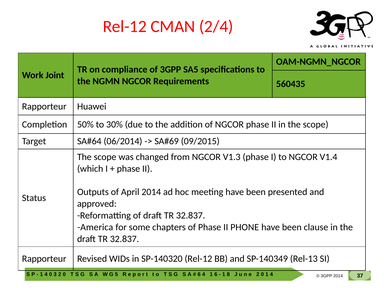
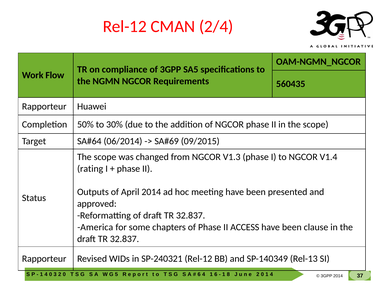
Joint: Joint -> Flow
which: which -> rating
PHONE: PHONE -> ACCESS
SP-140320: SP-140320 -> SP-240321
